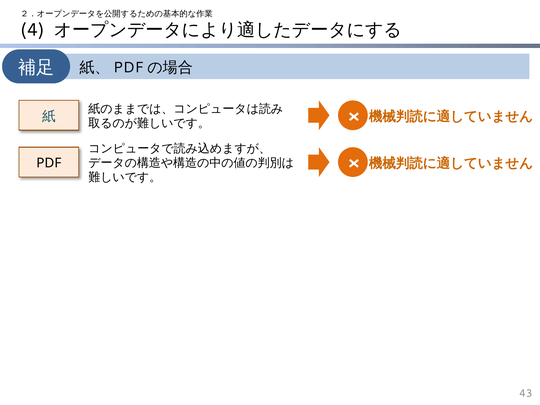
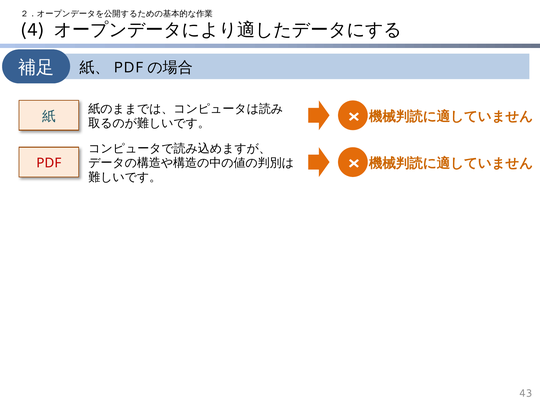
PDF colour: black -> red
